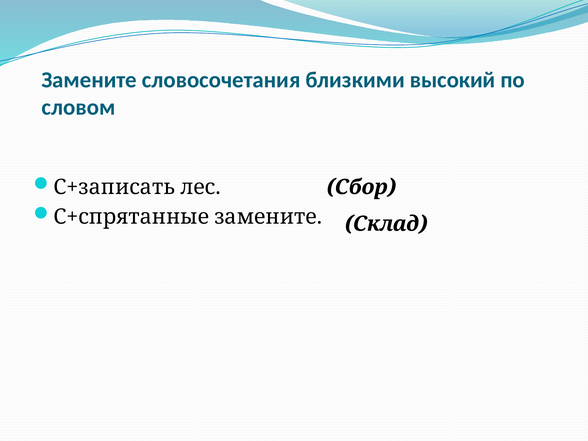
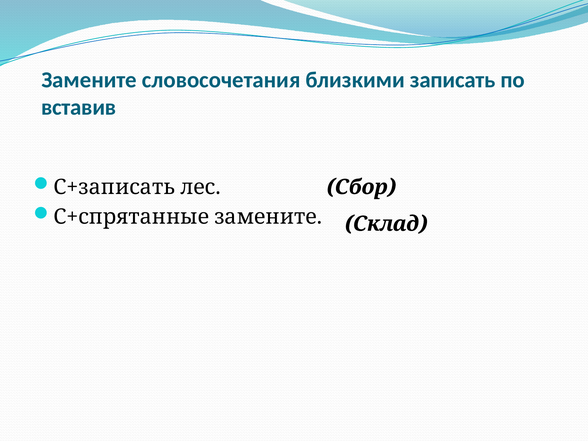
высокий: высокий -> записать
словом: словом -> вставив
